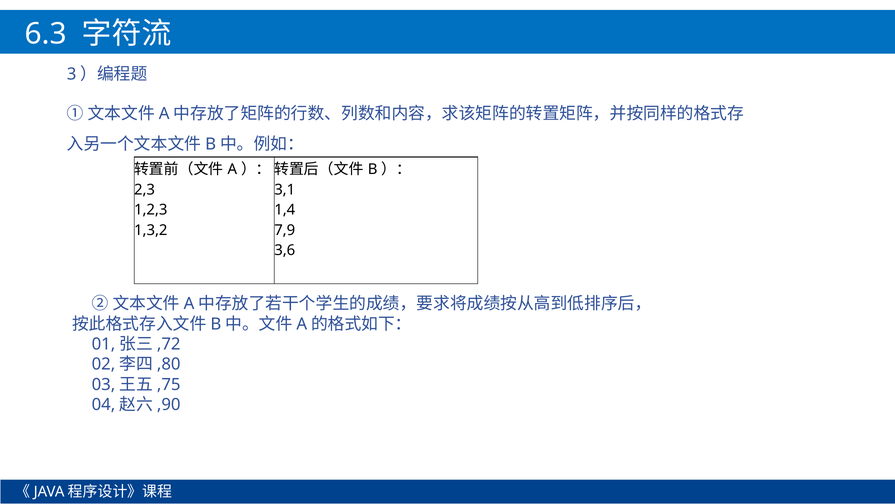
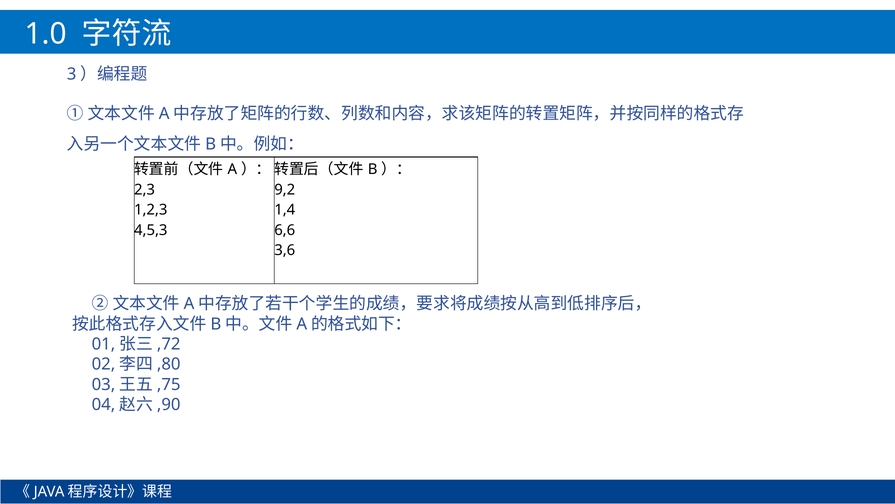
6.3: 6.3 -> 1.0
3,1: 3,1 -> 9,2
1,3,2: 1,3,2 -> 4,5,3
7,9: 7,9 -> 6,6
